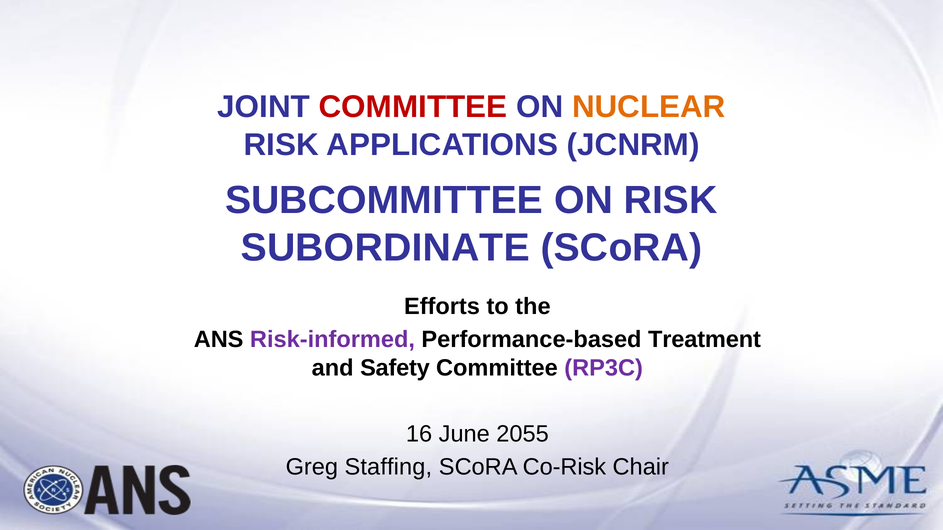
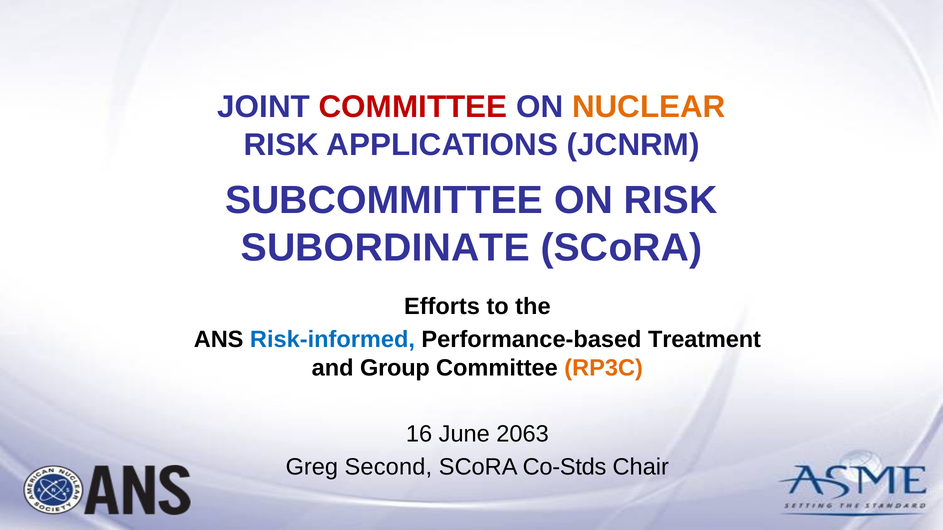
Risk-informed colour: purple -> blue
Safety: Safety -> Group
RP3C colour: purple -> orange
2055: 2055 -> 2063
Staffing: Staffing -> Second
Co-Risk: Co-Risk -> Co-Stds
